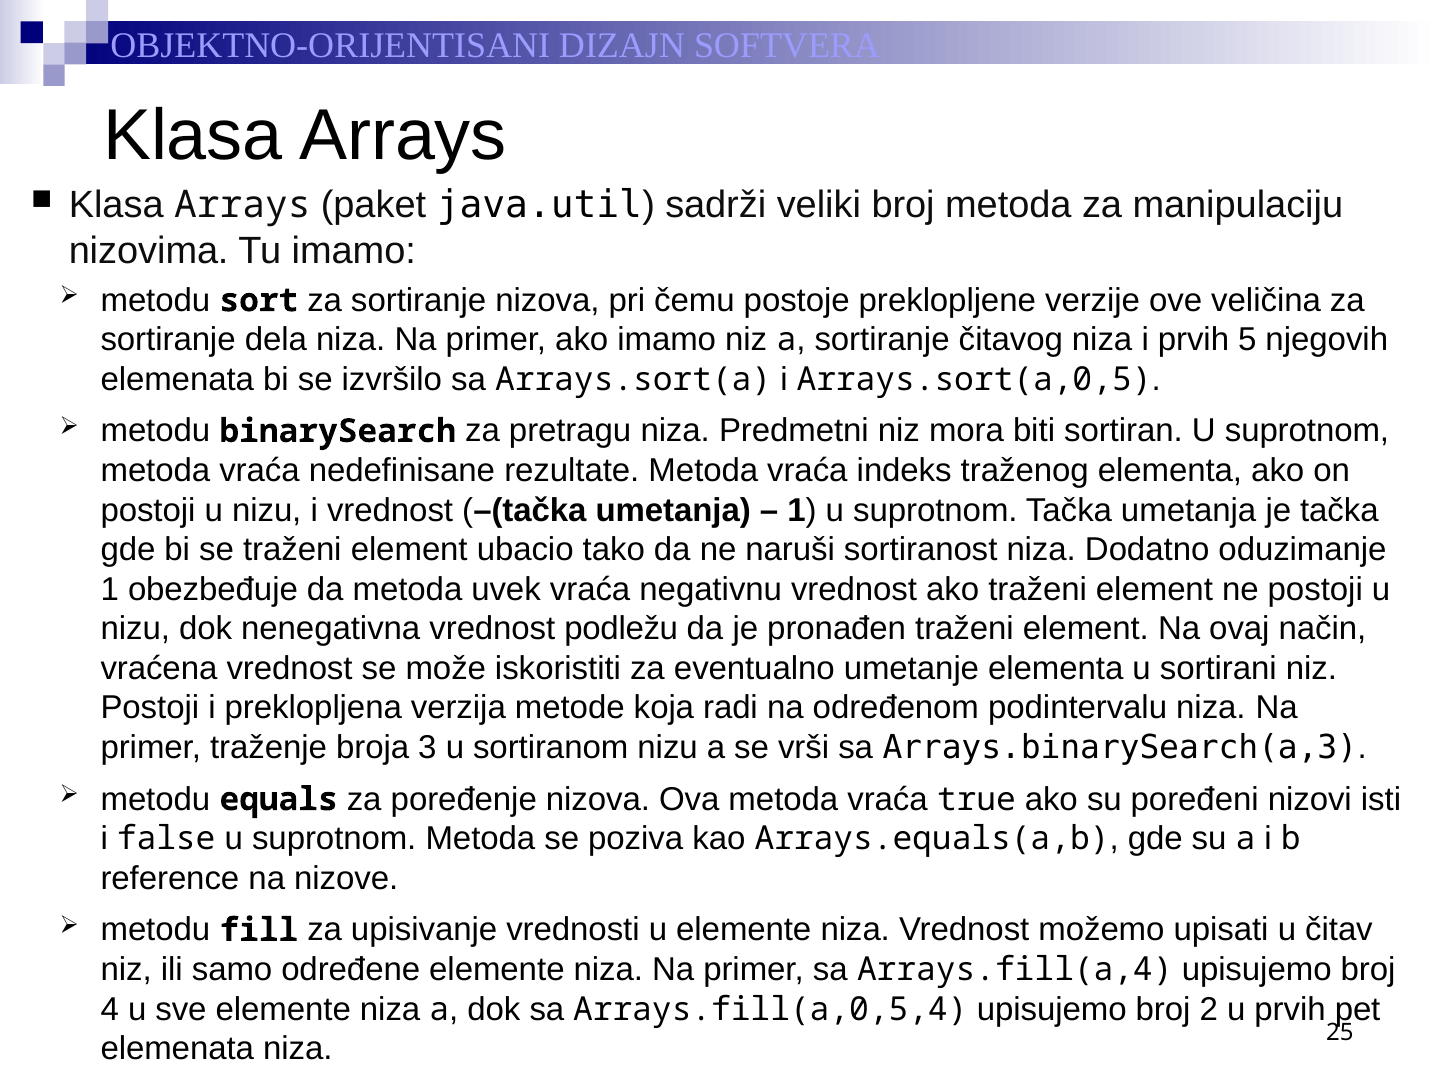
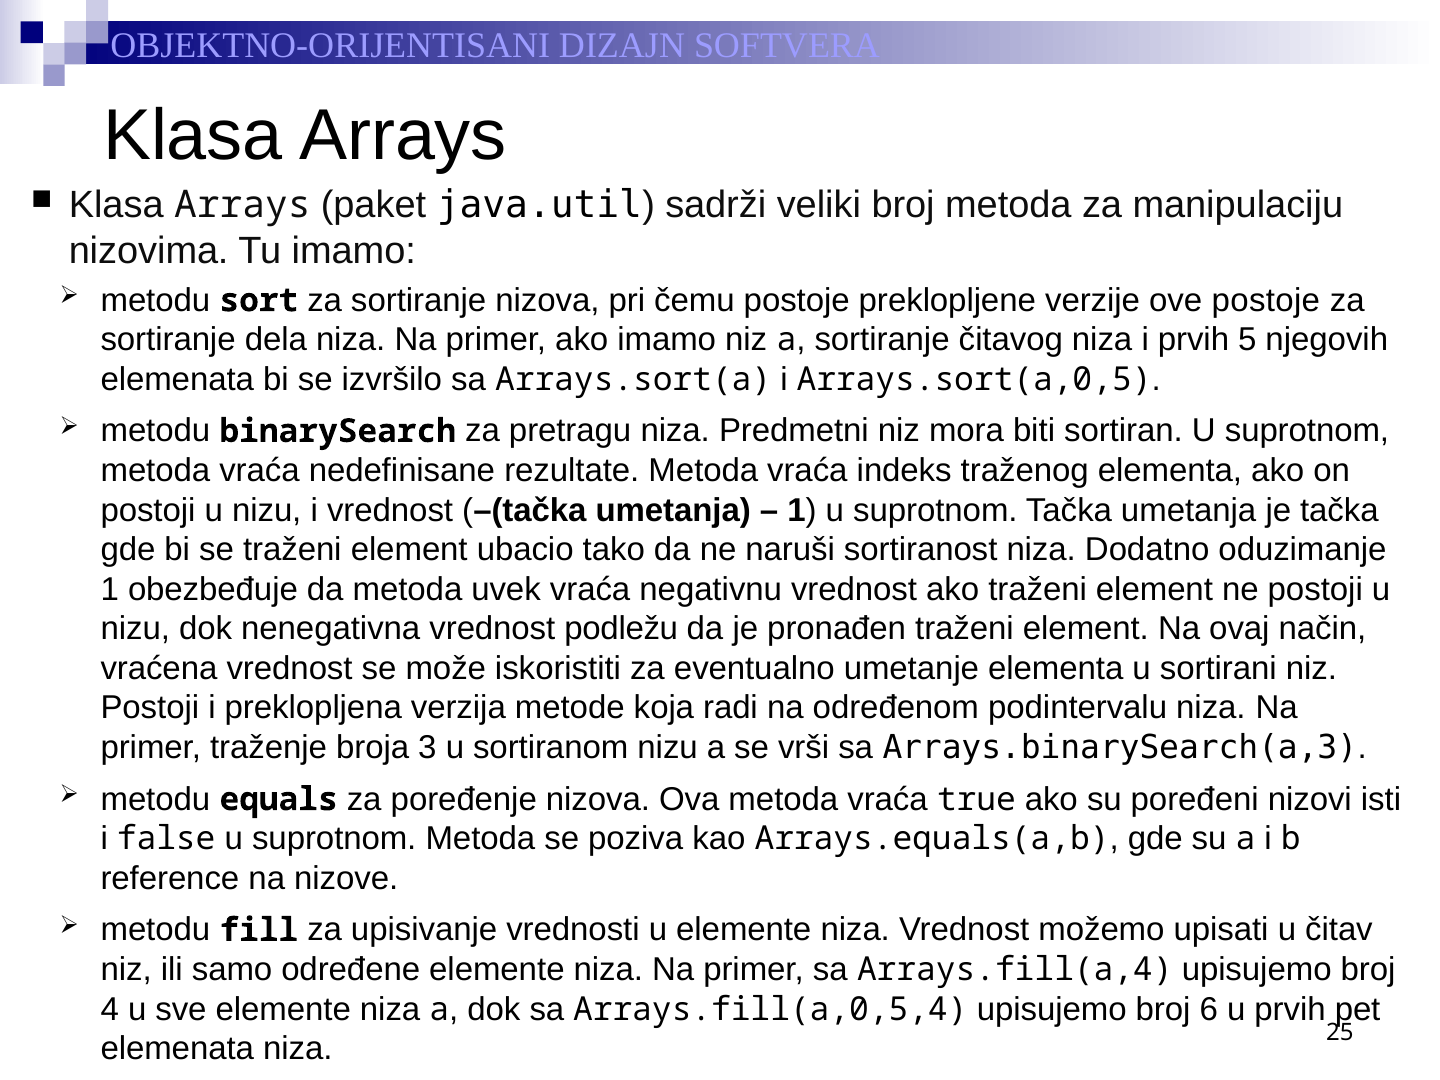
ove veličina: veličina -> postoje
2: 2 -> 6
